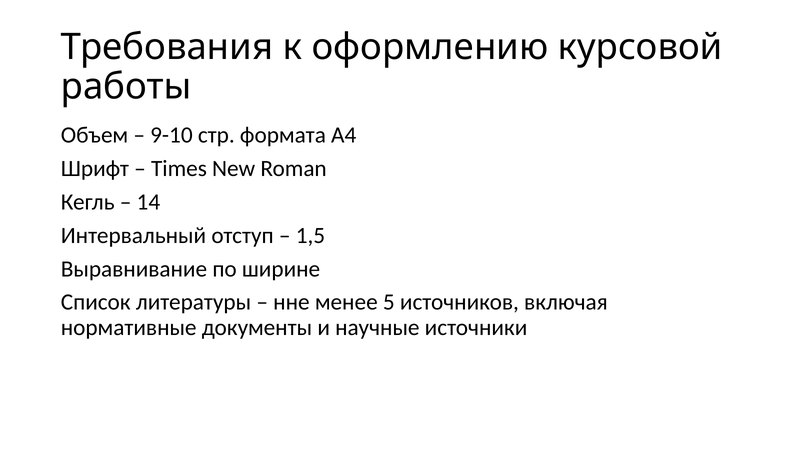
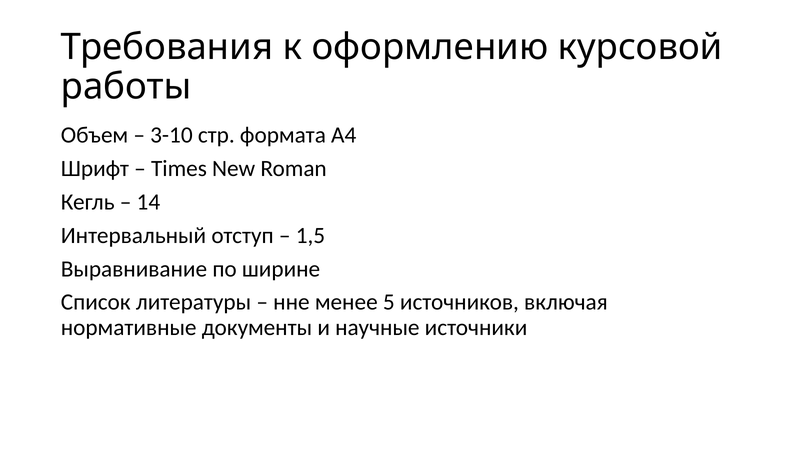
9-10: 9-10 -> 3-10
